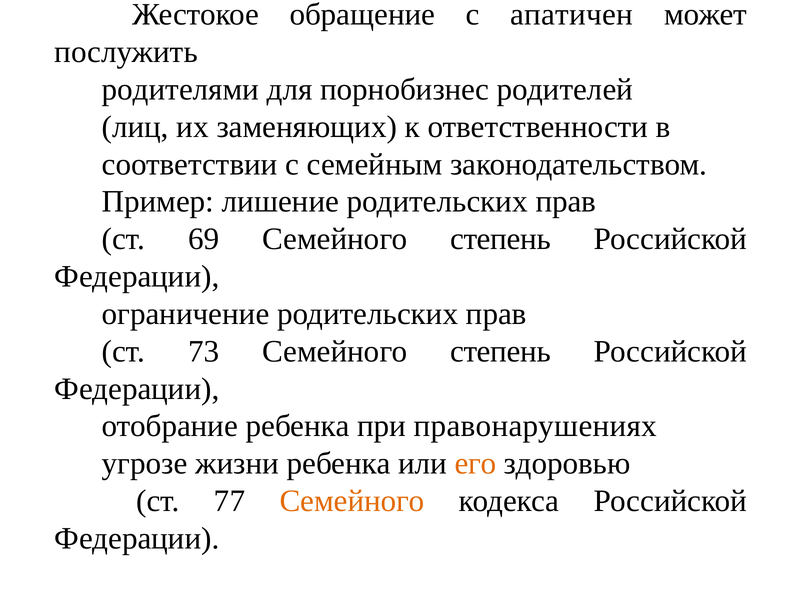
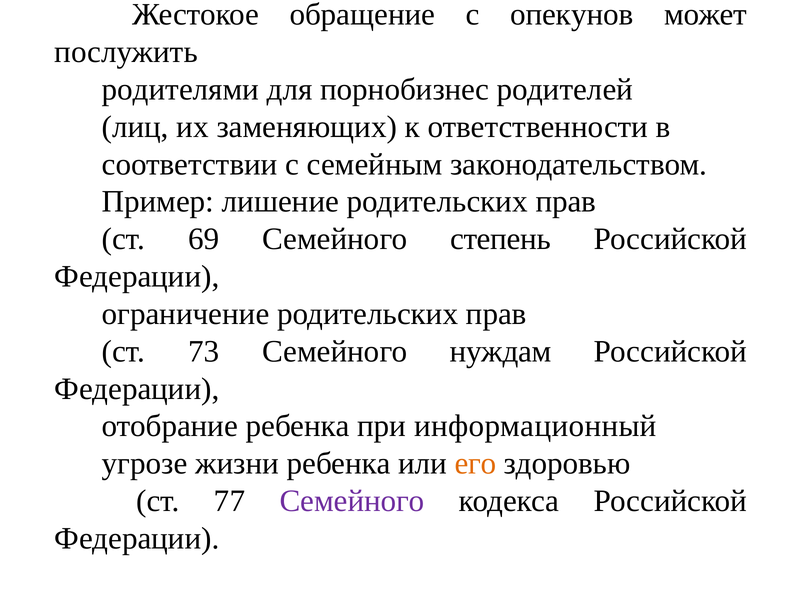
апатичен: апатичен -> опекунов
73 Семейного степень: степень -> нуждам
правонарушениях: правонарушениях -> информационный
Семейного at (352, 501) colour: orange -> purple
